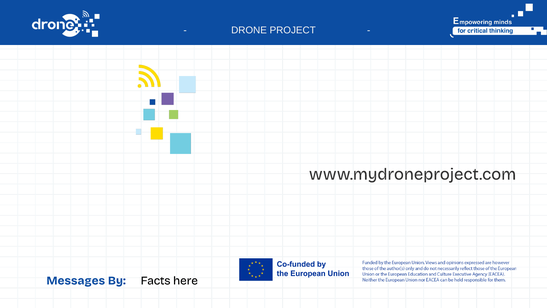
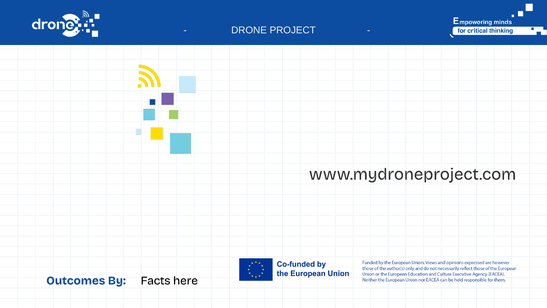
Messages: Messages -> Outcomes
